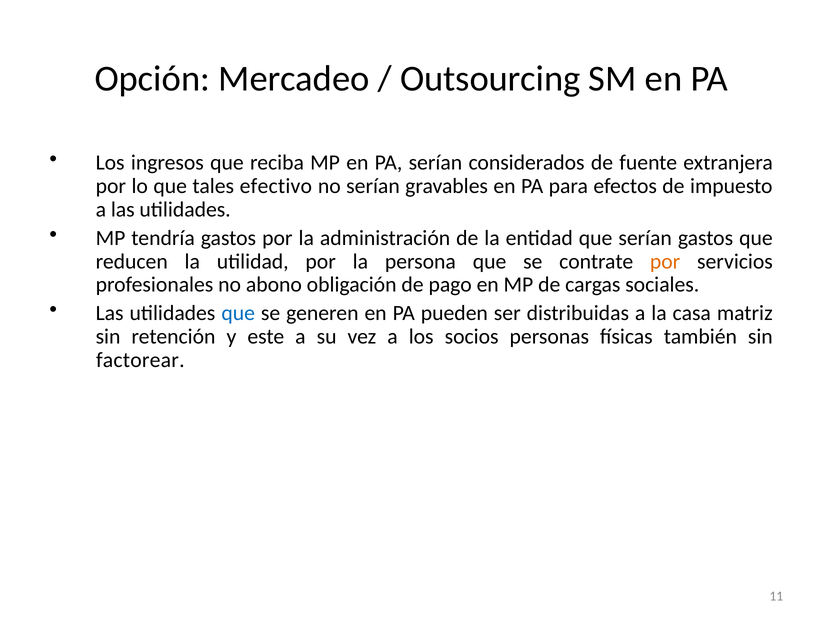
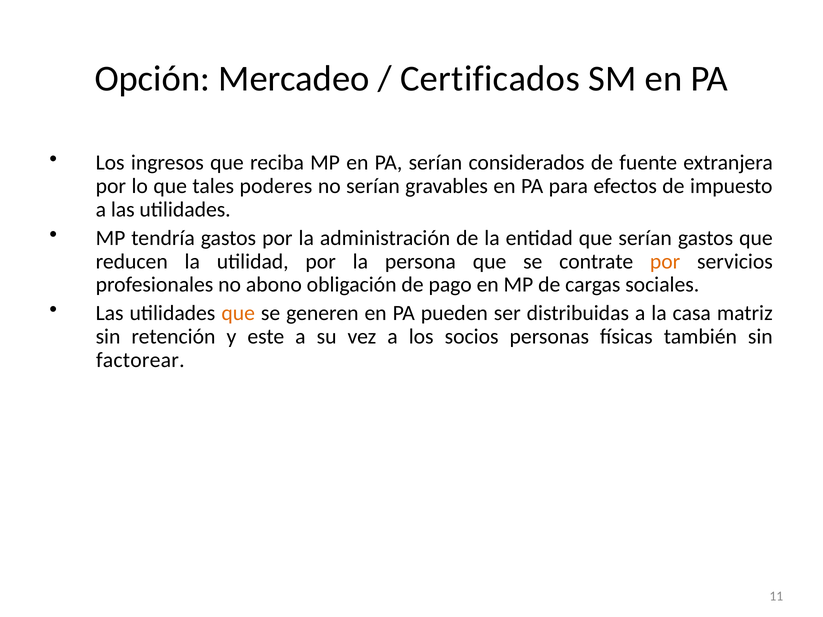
Outsourcing: Outsourcing -> Certificados
efectivo: efectivo -> poderes
que at (238, 313) colour: blue -> orange
